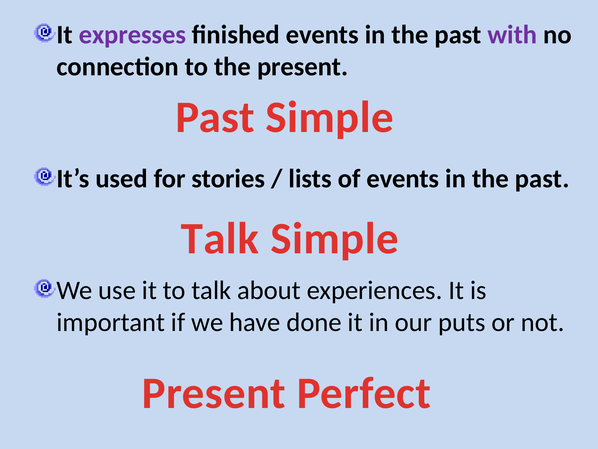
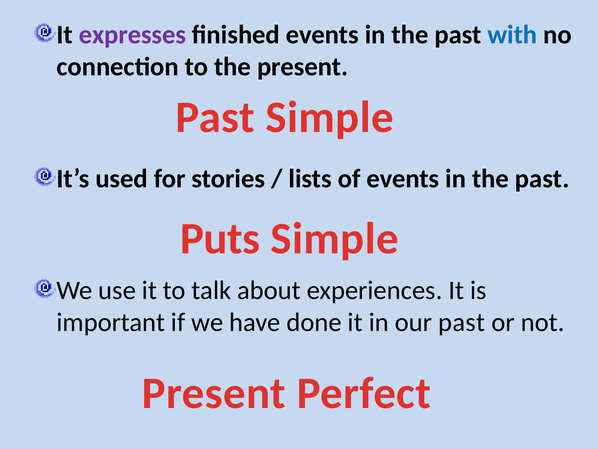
with colour: purple -> blue
Talk at (220, 239): Talk -> Puts
our puts: puts -> past
